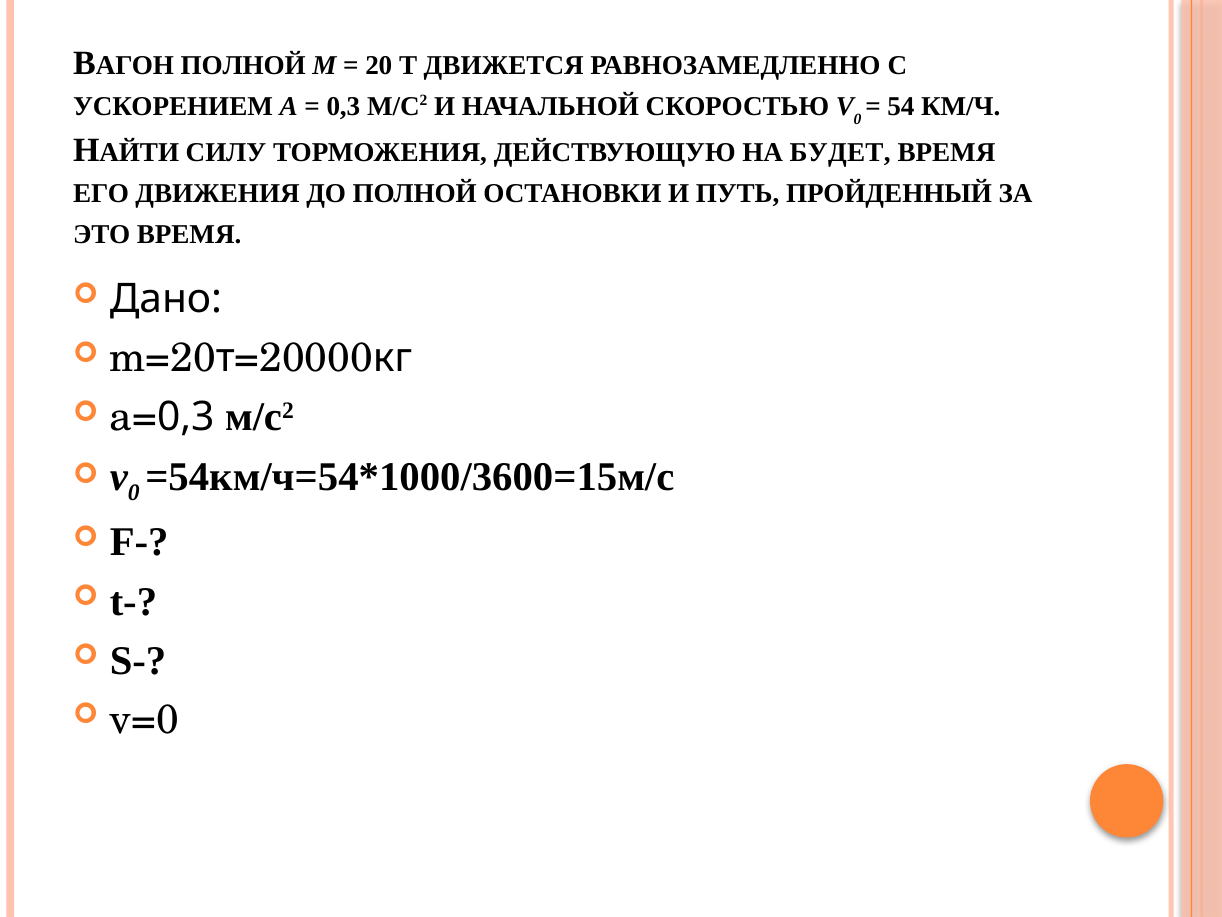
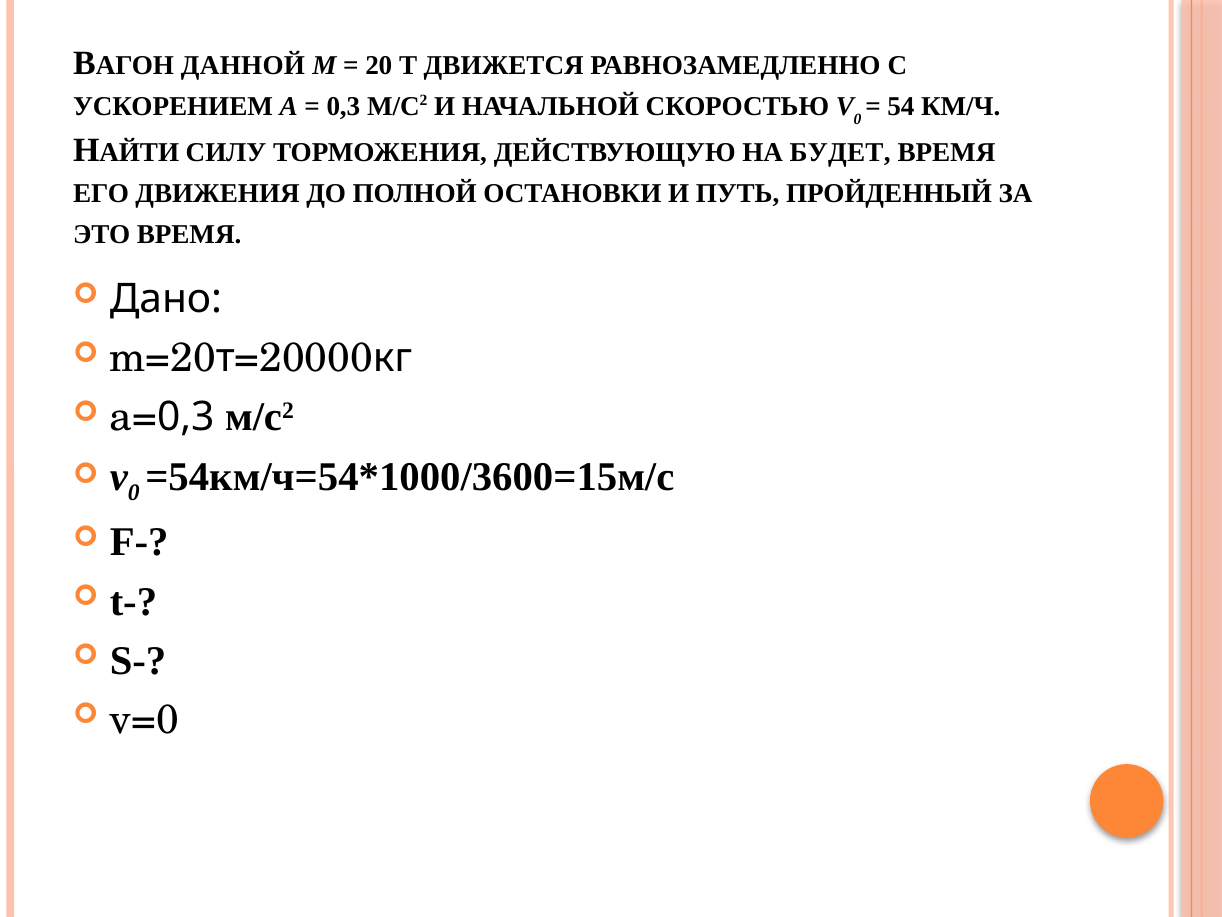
ПОЛНОЙ at (243, 66): ПОЛНОЙ -> ДАННОЙ
